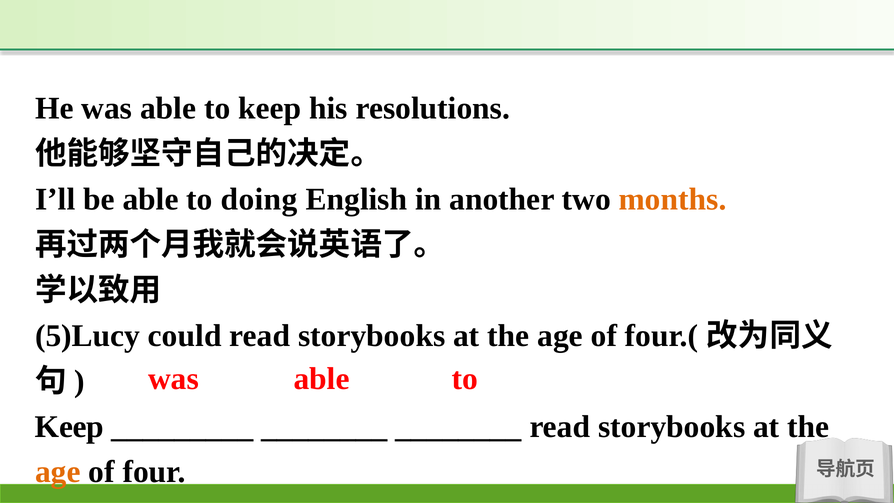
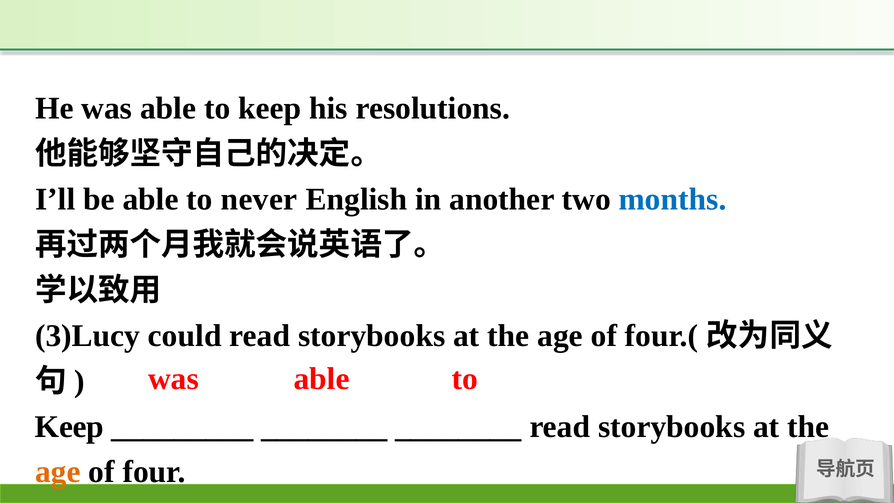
doing: doing -> never
months colour: orange -> blue
5)Lucy: 5)Lucy -> 3)Lucy
